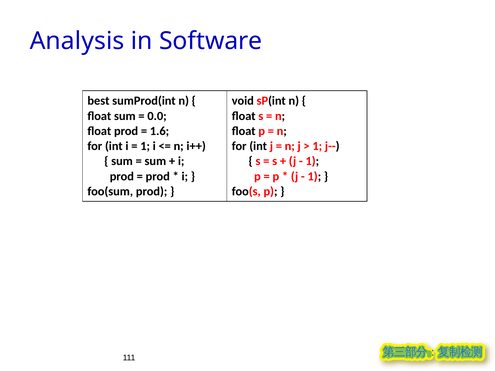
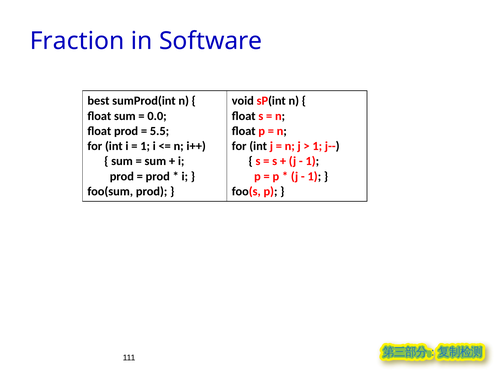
Analysis: Analysis -> Fraction
1.6: 1.6 -> 5.5
